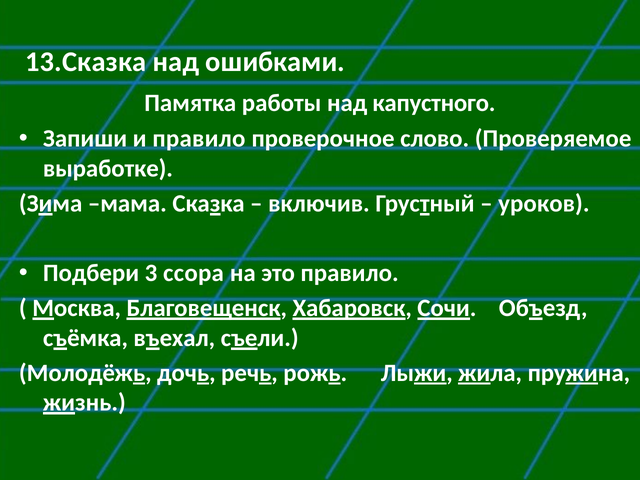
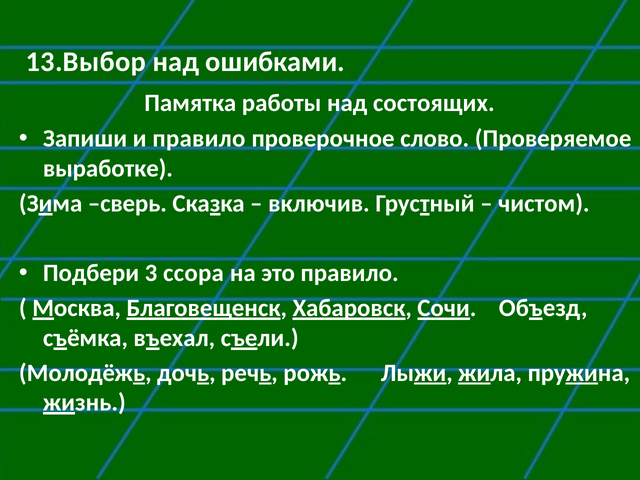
13.Сказка: 13.Сказка -> 13.Выбор
капустного: капустного -> состоящих
мама: мама -> сверь
уроков: уроков -> чистом
